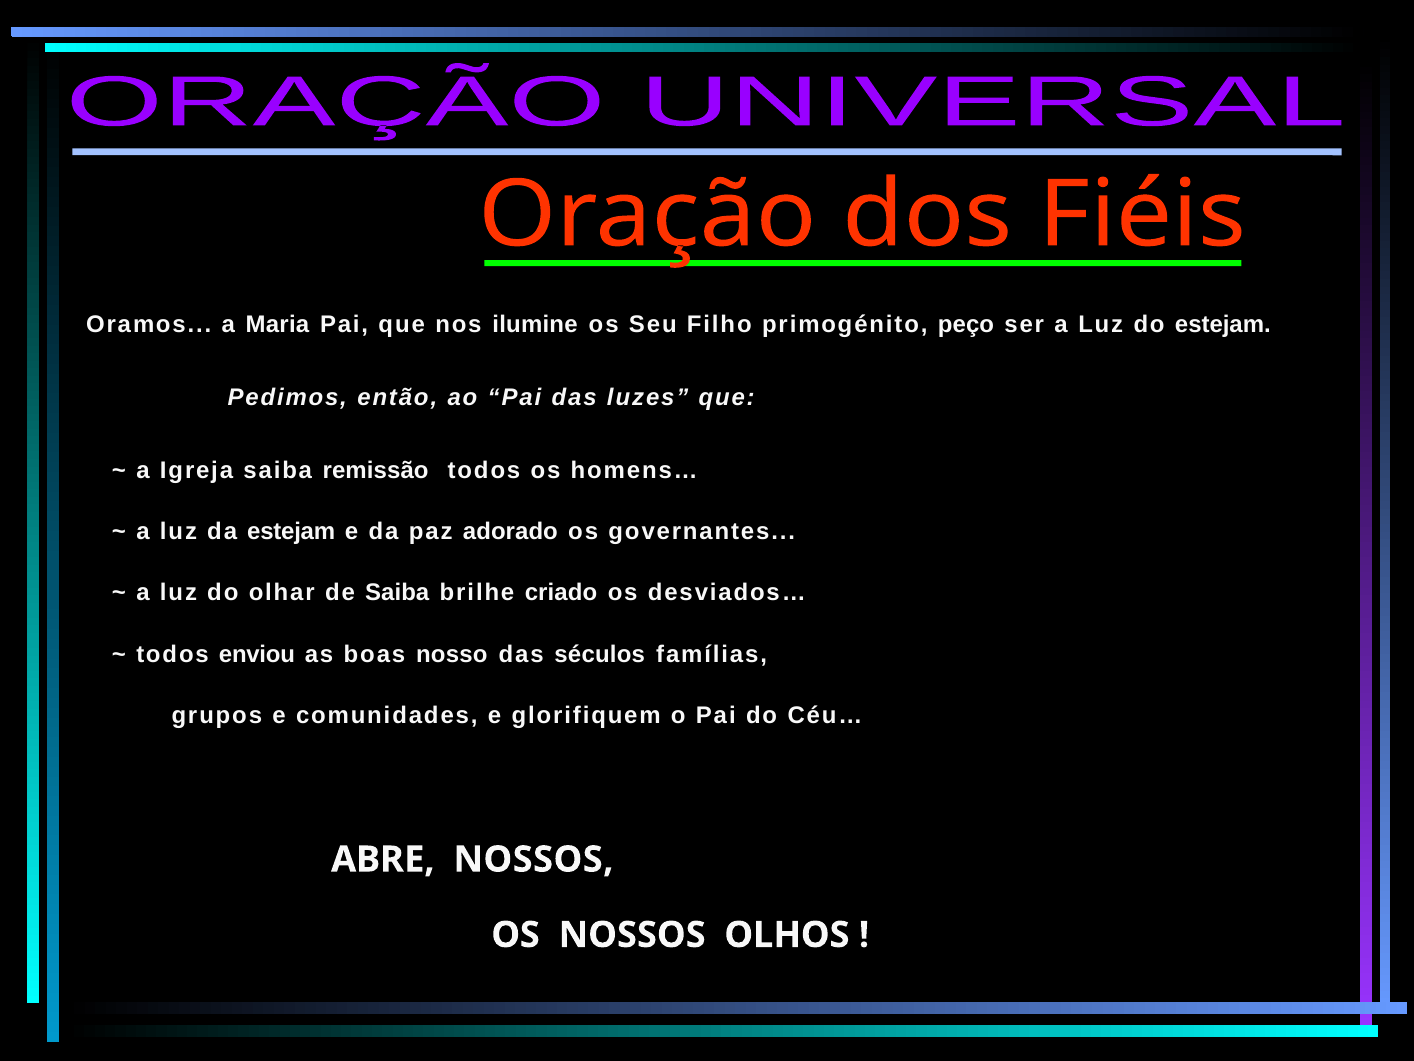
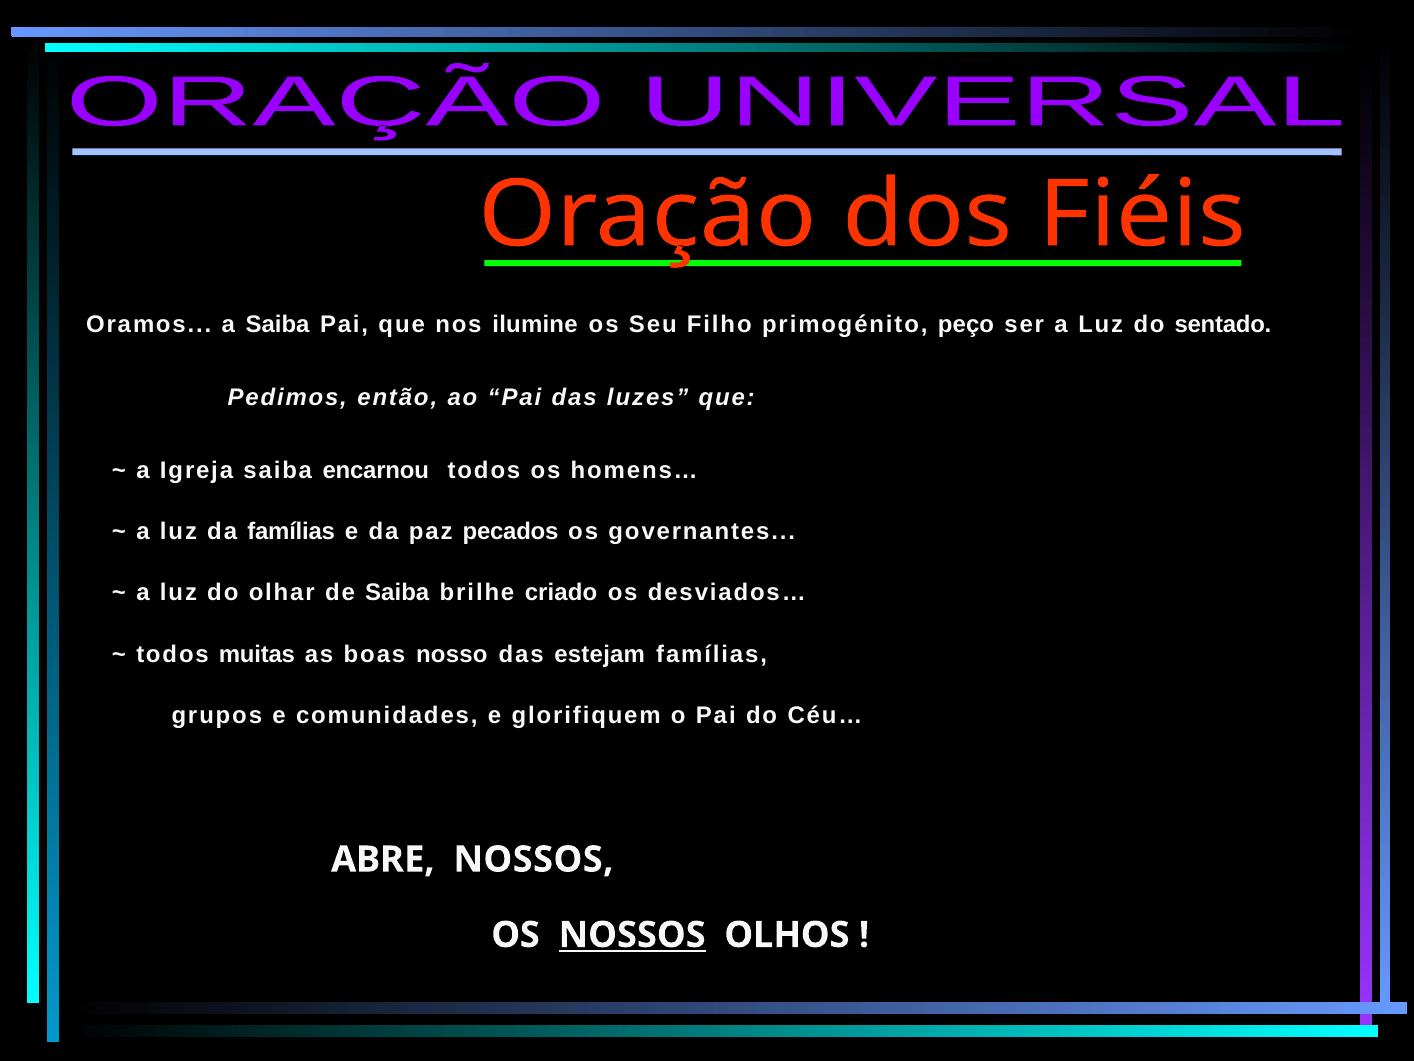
a Maria: Maria -> Saiba
do estejam: estejam -> sentado
remissão: remissão -> encarnou
da estejam: estejam -> famílias
adorado: adorado -> pecados
enviou: enviou -> muitas
séculos: séculos -> estejam
NOSSOS at (632, 935) underline: none -> present
